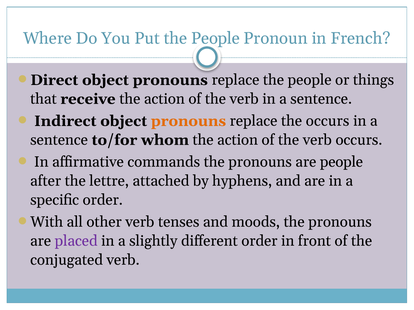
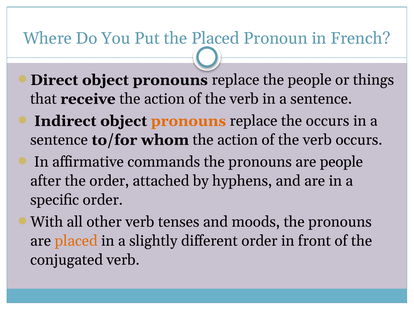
Put the People: People -> Placed
the lettre: lettre -> order
placed at (76, 241) colour: purple -> orange
